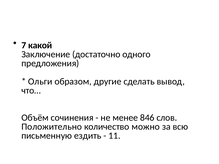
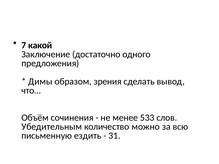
Ольги: Ольги -> Димы
другие: другие -> зрения
846: 846 -> 533
Положительно: Положительно -> Убедительным
11: 11 -> 31
